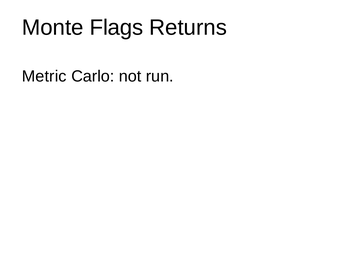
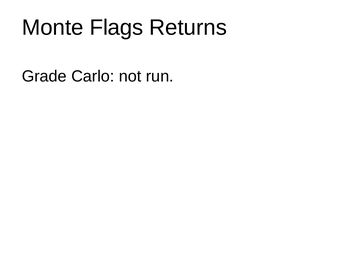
Metric: Metric -> Grade
